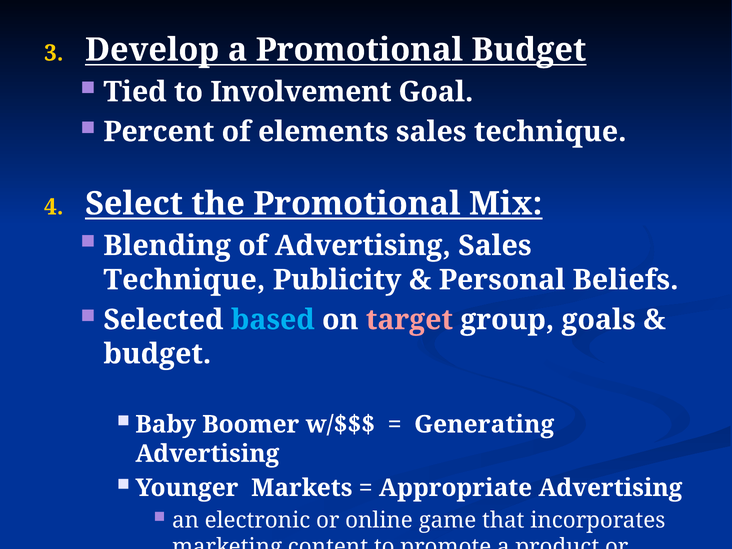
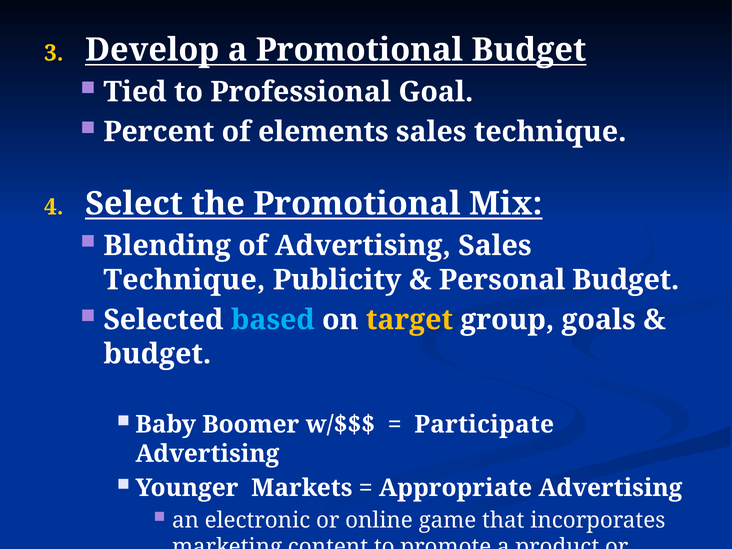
Involvement: Involvement -> Professional
Personal Beliefs: Beliefs -> Budget
target colour: pink -> yellow
Generating: Generating -> Participate
